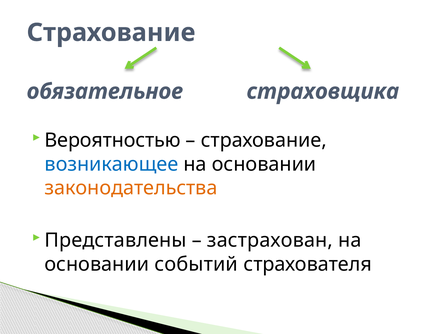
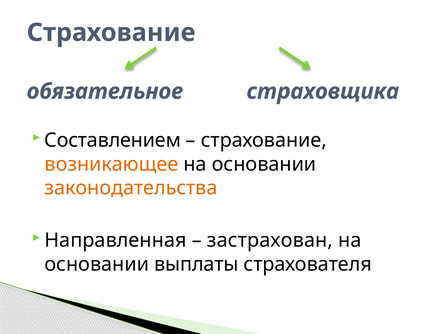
Вероятностью: Вероятностью -> Составлением
возникающее colour: blue -> orange
Представлены: Представлены -> Направленная
событий: событий -> выплаты
